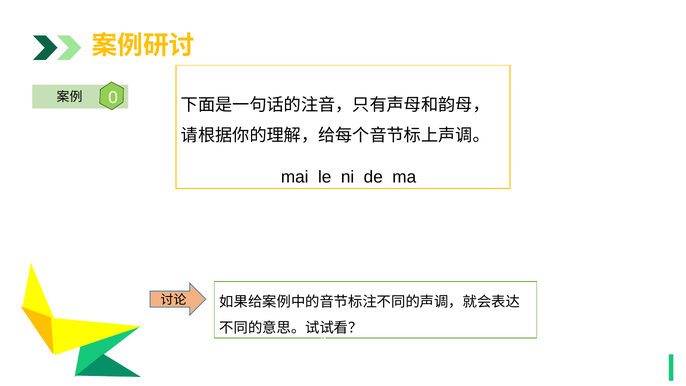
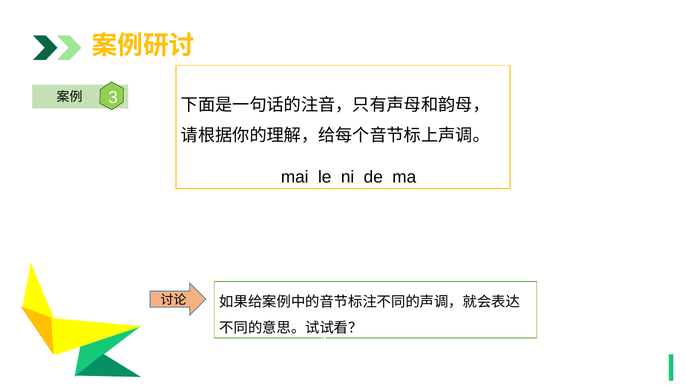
0: 0 -> 3
